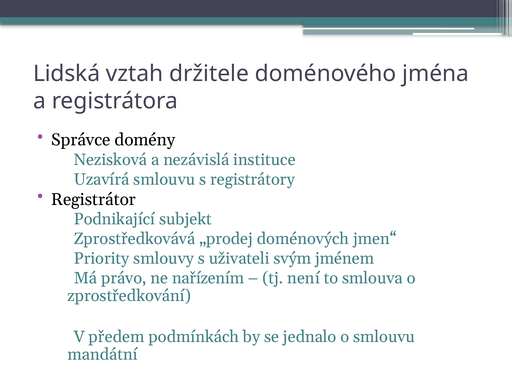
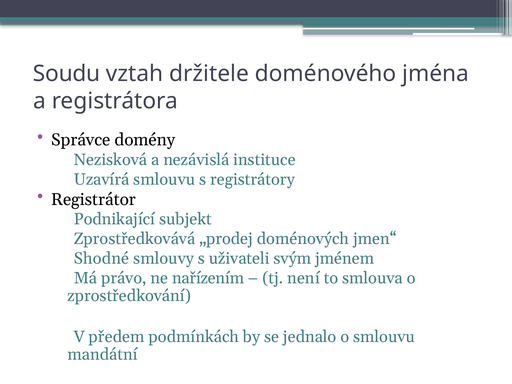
Lidská: Lidská -> Soudu
Priority: Priority -> Shodné
